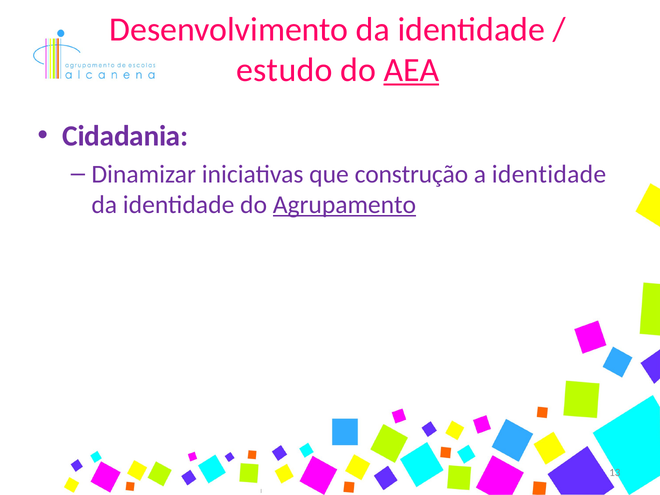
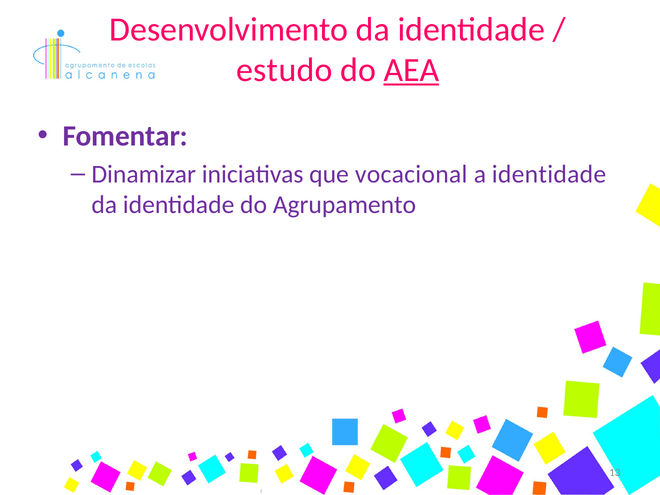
Cidadania: Cidadania -> Fomentar
construção: construção -> vocacional
Agrupamento underline: present -> none
